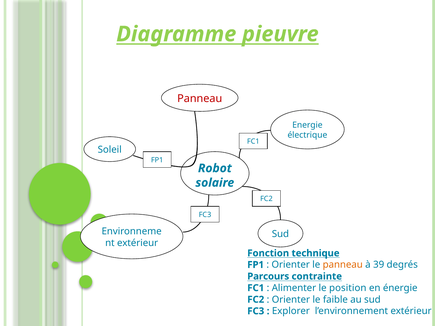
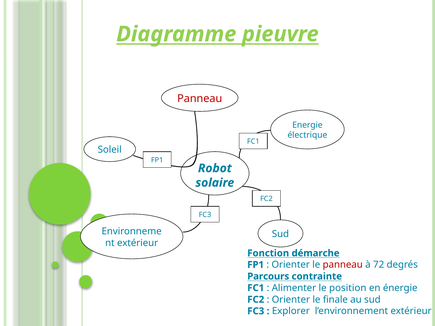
technique: technique -> démarche
panneau at (343, 265) colour: orange -> red
39: 39 -> 72
faible: faible -> finale
